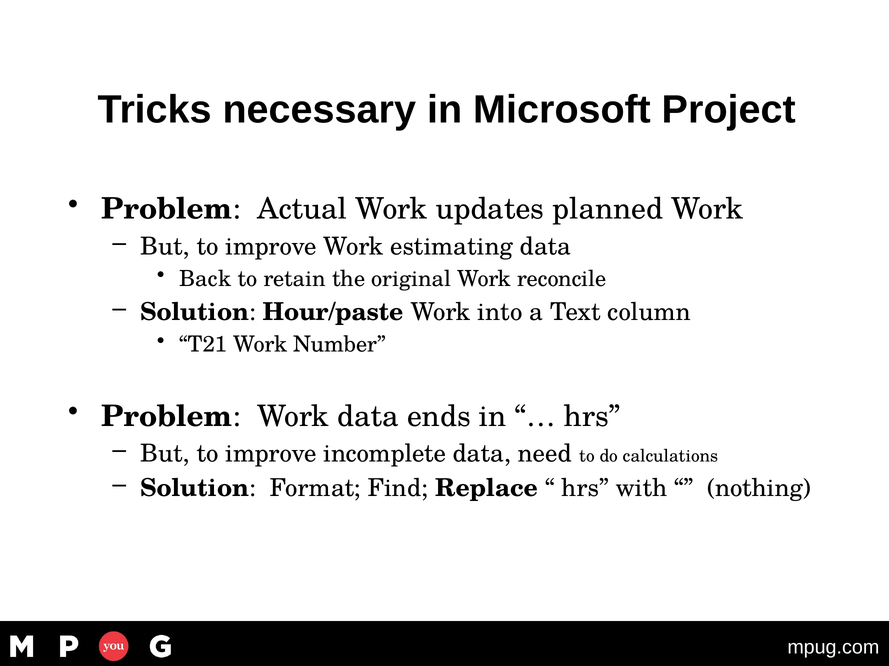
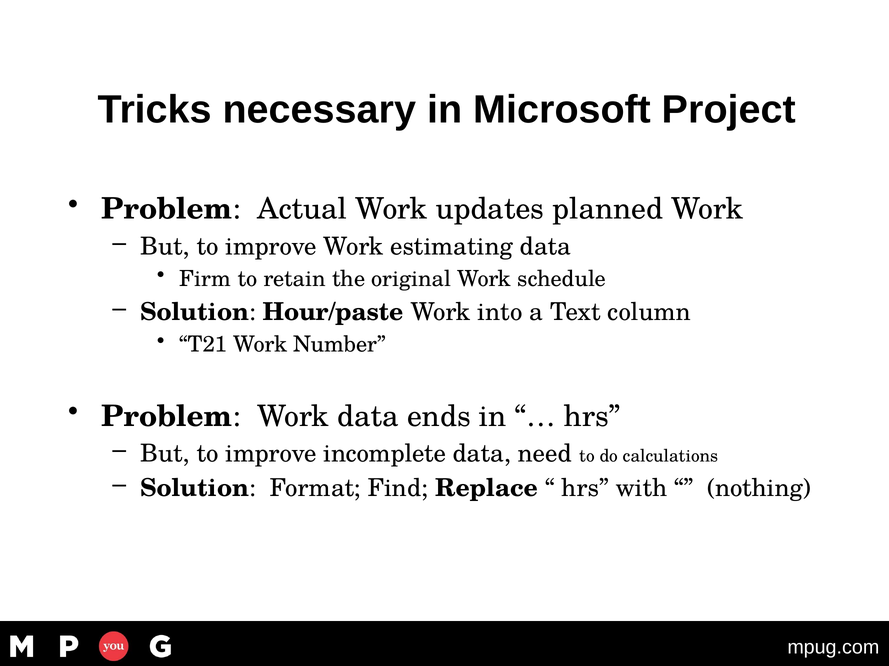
Back: Back -> Firm
reconcile: reconcile -> schedule
